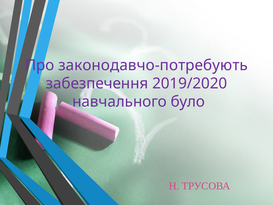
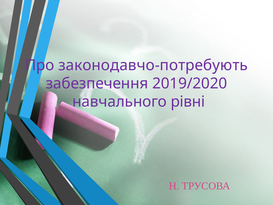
було: було -> рівні
